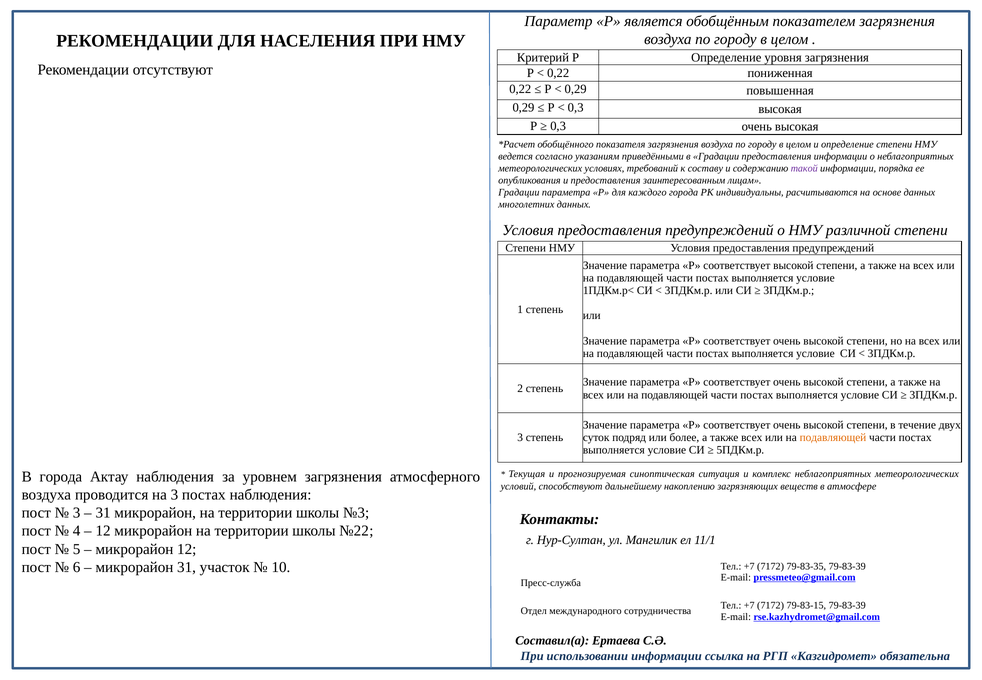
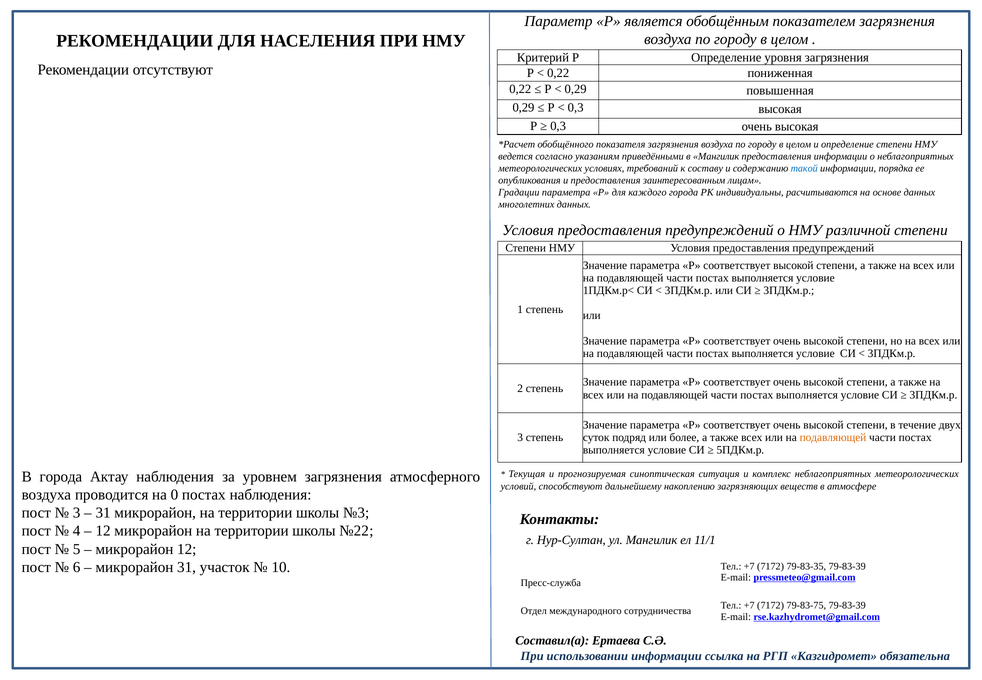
в Градации: Градации -> Мангилик
такой colour: purple -> blue
на 3: 3 -> 0
79-83-15: 79-83-15 -> 79-83-75
